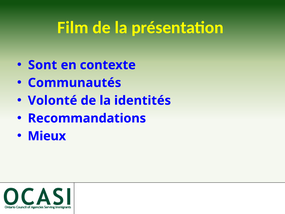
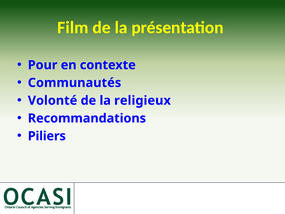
Sont: Sont -> Pour
identités: identités -> religieux
Mieux: Mieux -> Piliers
